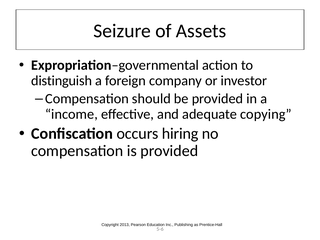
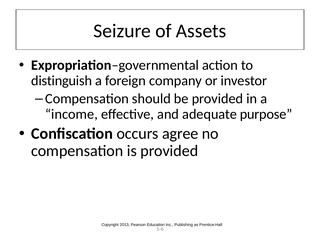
copying: copying -> purpose
hiring: hiring -> agree
